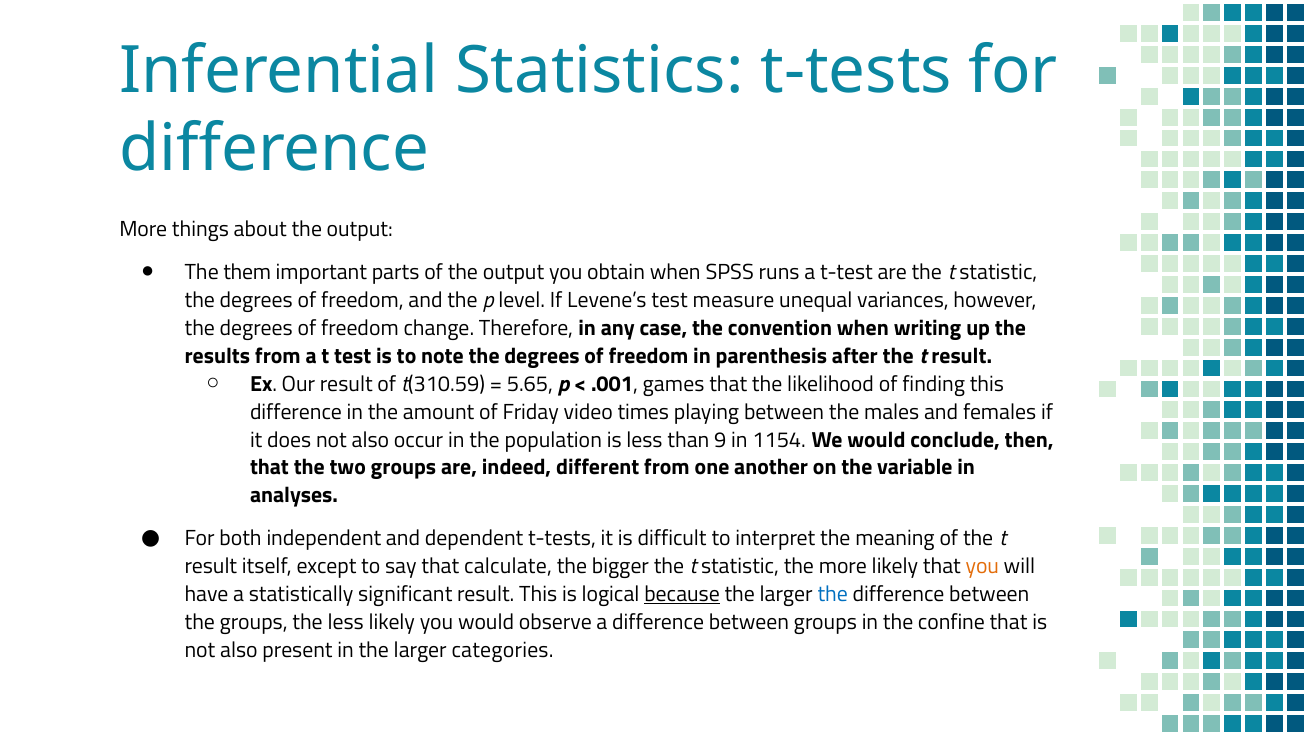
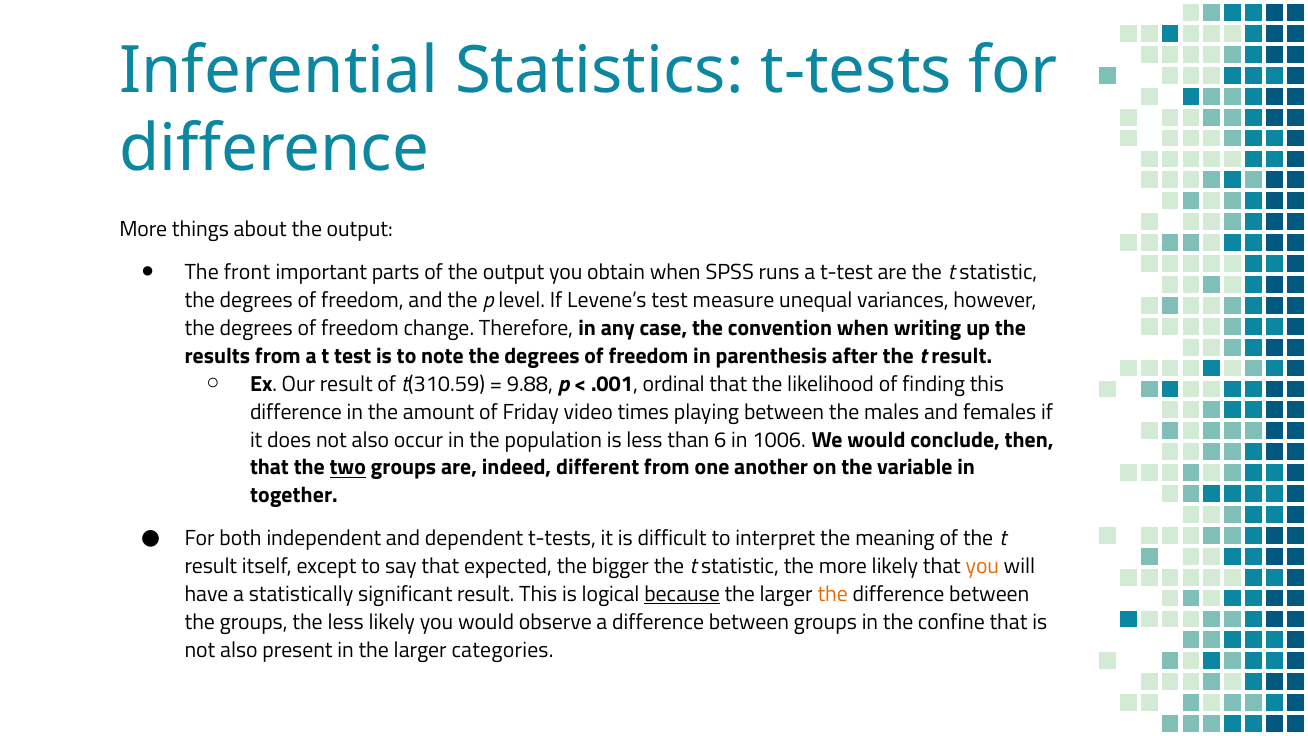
them: them -> front
5.65: 5.65 -> 9.88
games: games -> ordinal
9: 9 -> 6
1154: 1154 -> 1006
two underline: none -> present
analyses: analyses -> together
calculate: calculate -> expected
the at (833, 594) colour: blue -> orange
